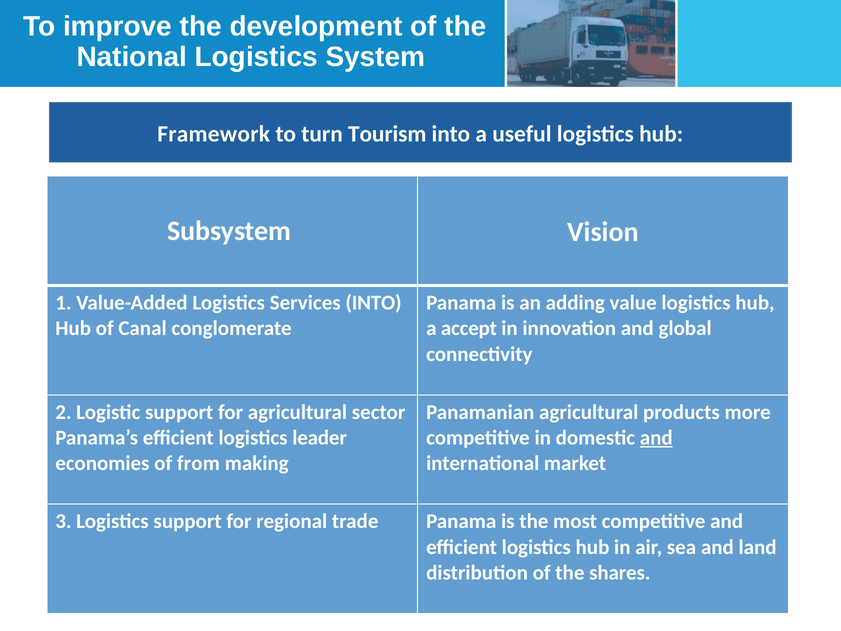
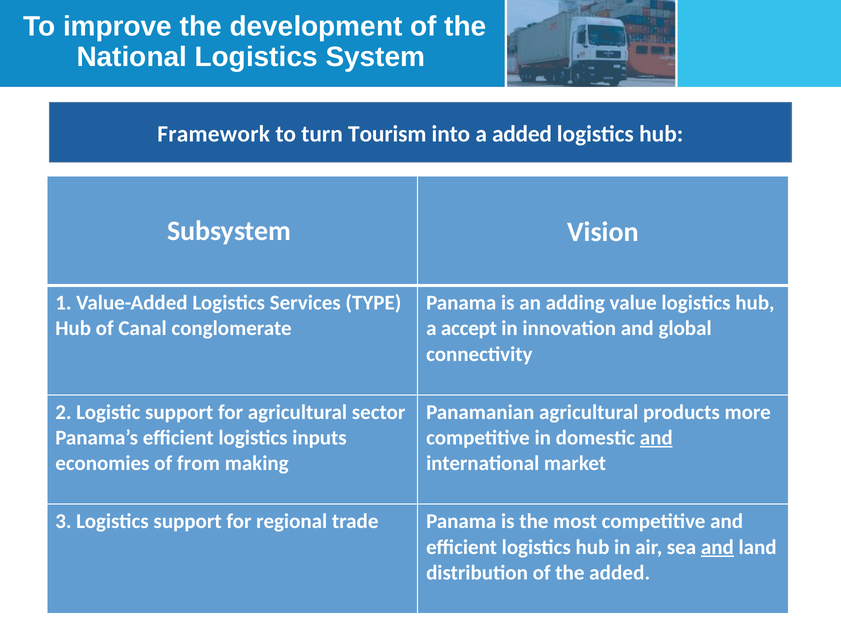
a useful: useful -> added
Services INTO: INTO -> TYPE
leader: leader -> inputs
and at (717, 547) underline: none -> present
the shares: shares -> added
